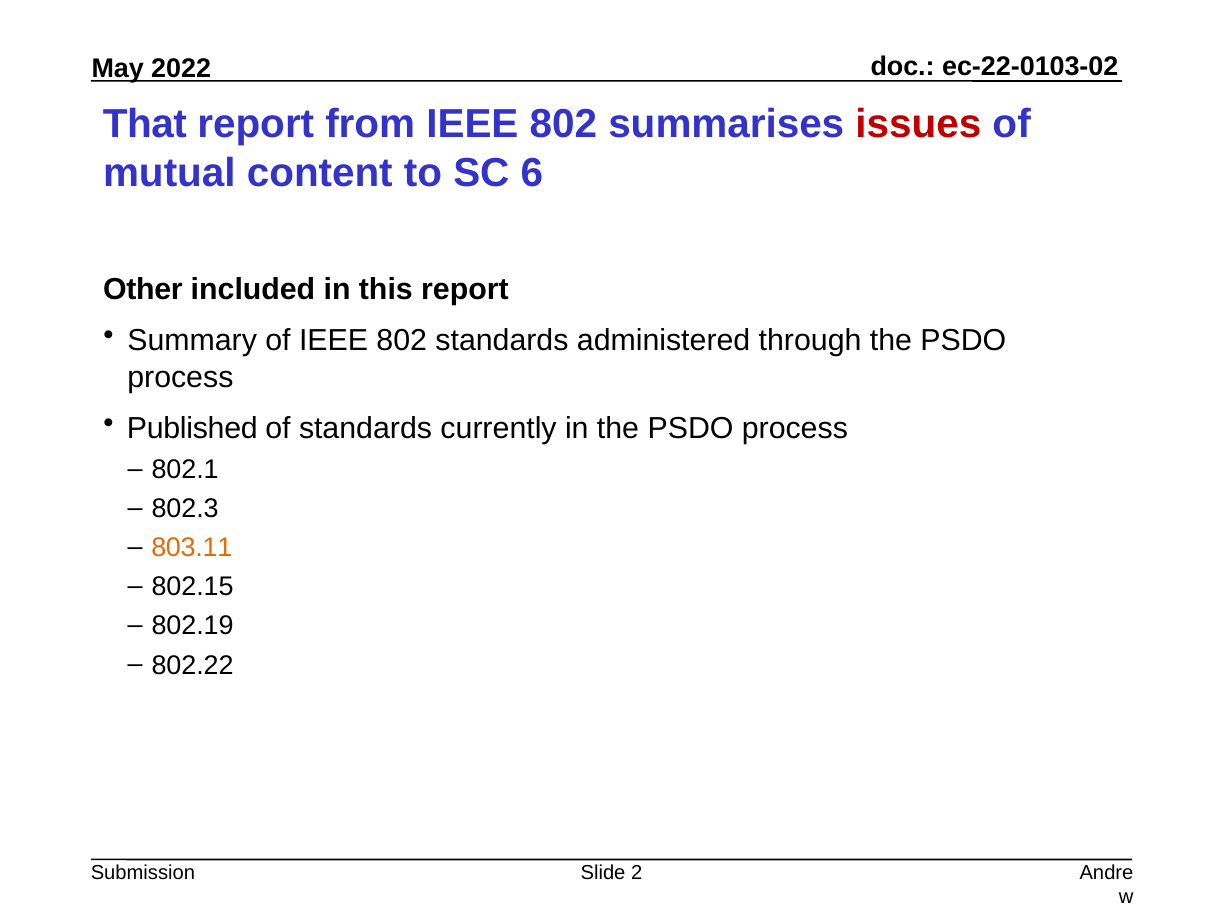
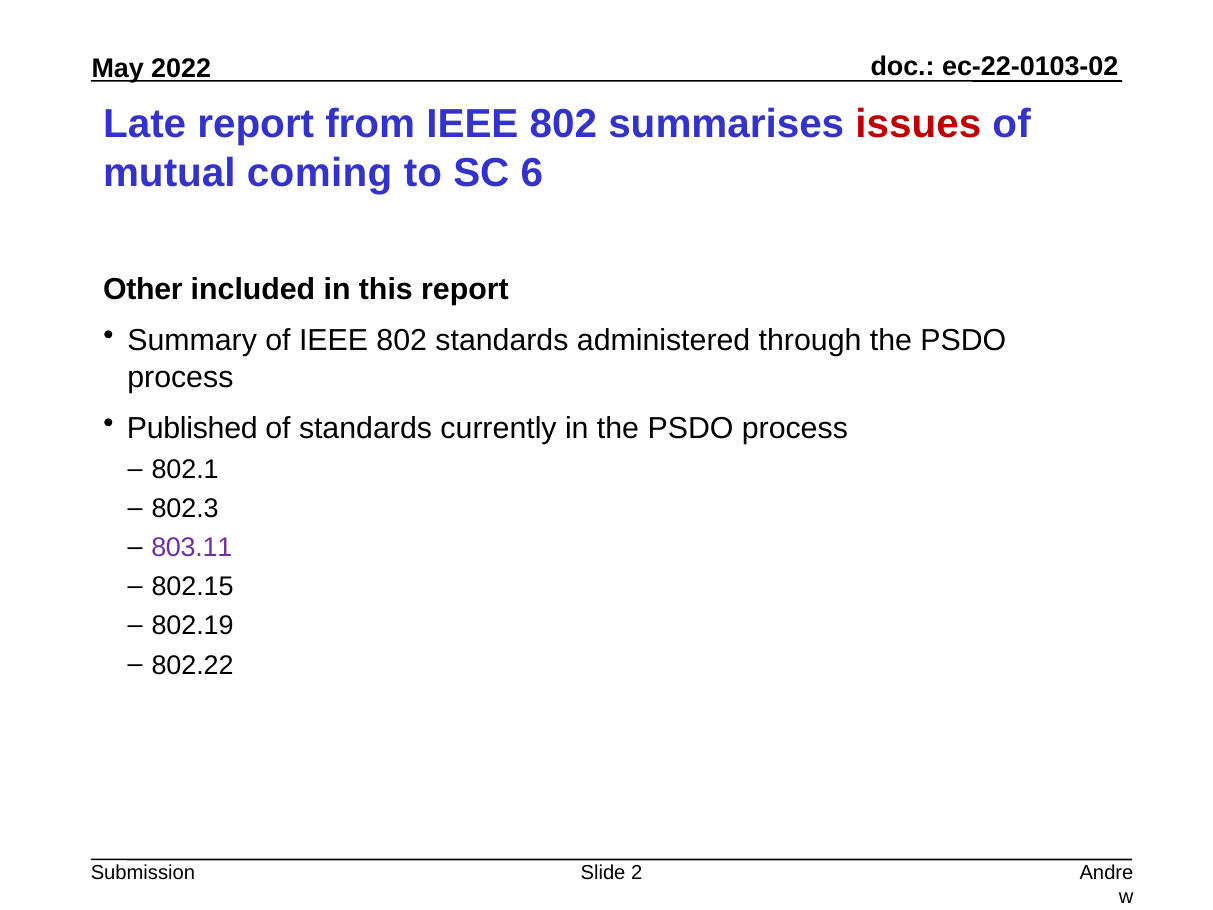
That: That -> Late
content: content -> coming
803.11 colour: orange -> purple
